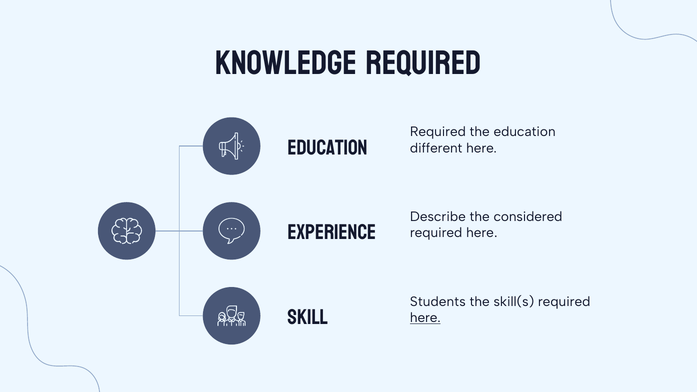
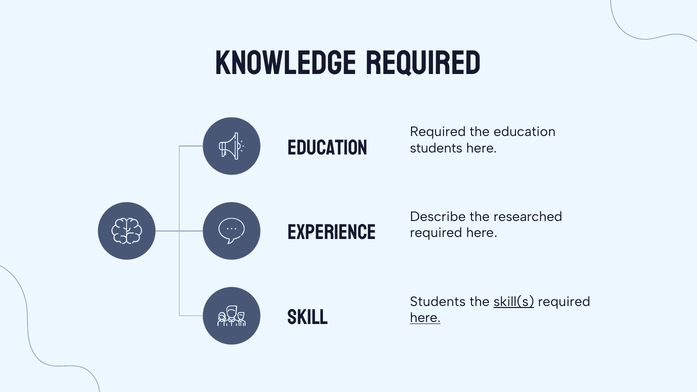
different at (436, 148): different -> students
considered: considered -> researched
skill(s underline: none -> present
